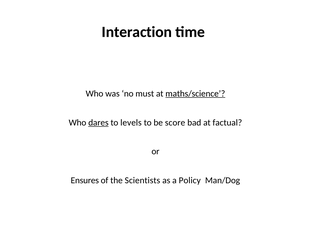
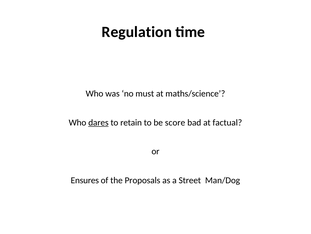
Interaction: Interaction -> Regulation
maths/science underline: present -> none
levels: levels -> retain
Scientists: Scientists -> Proposals
Policy: Policy -> Street
